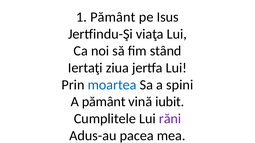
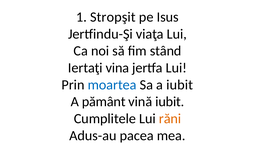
1 Pământ: Pământ -> Stropşit
ziua: ziua -> vina
a spini: spini -> iubit
răni colour: purple -> orange
